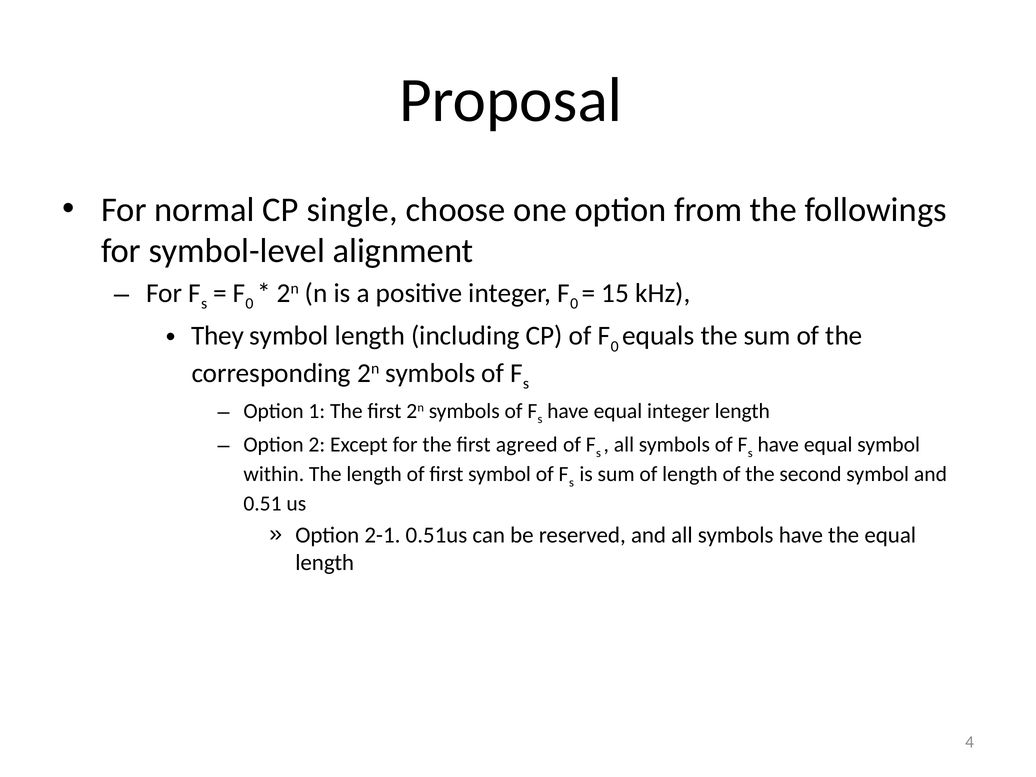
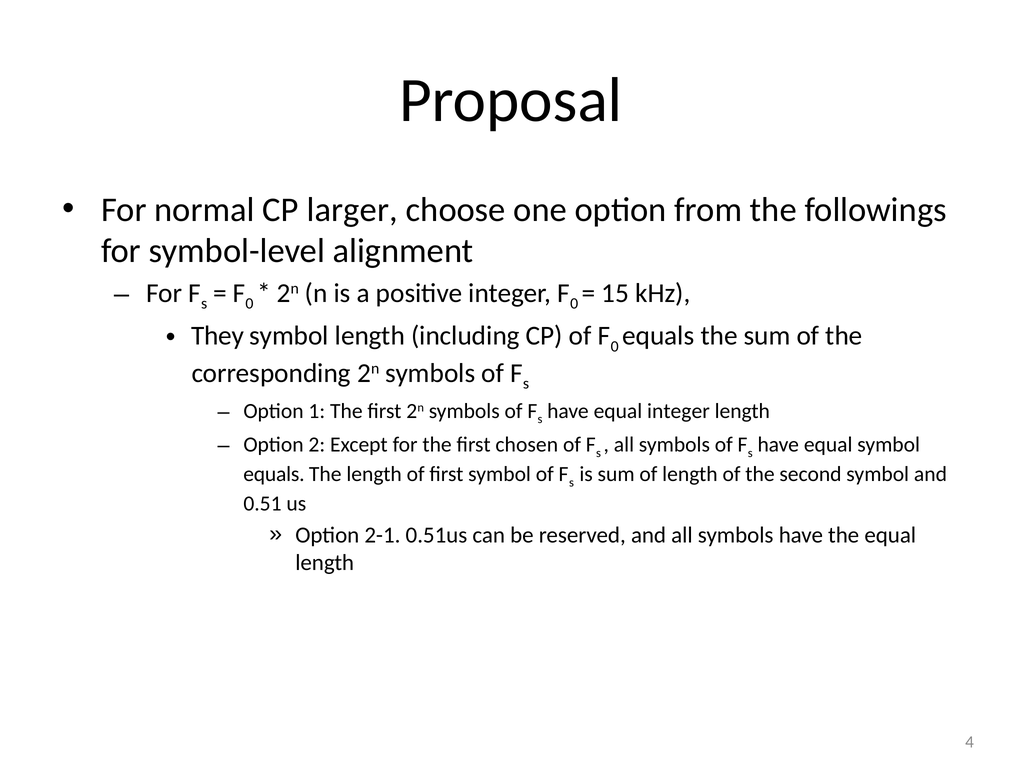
single: single -> larger
agreed: agreed -> chosen
within at (274, 474): within -> equals
